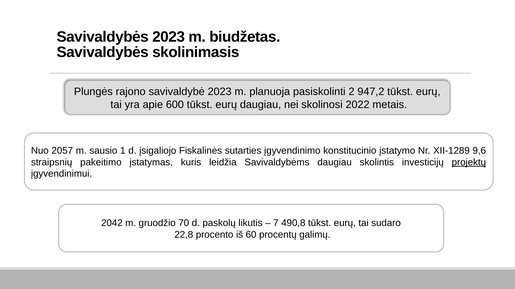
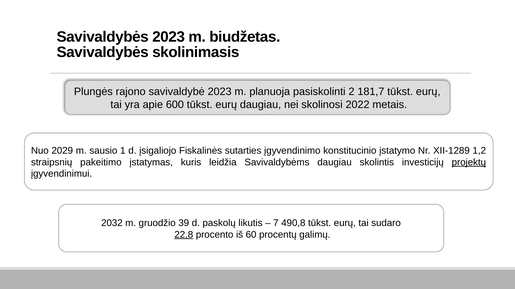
947,2: 947,2 -> 181,7
2057: 2057 -> 2029
9,6: 9,6 -> 1,2
2042: 2042 -> 2032
70: 70 -> 39
22,8 underline: none -> present
